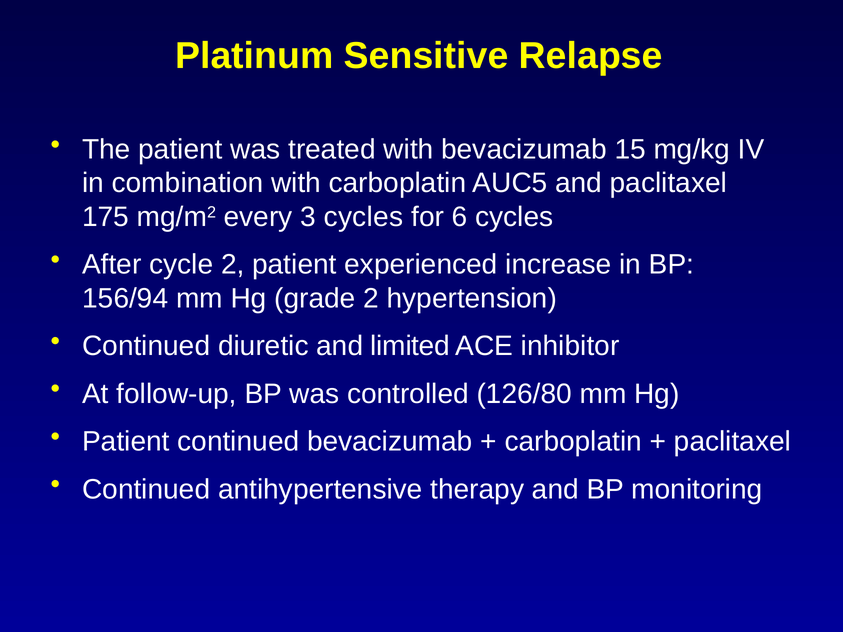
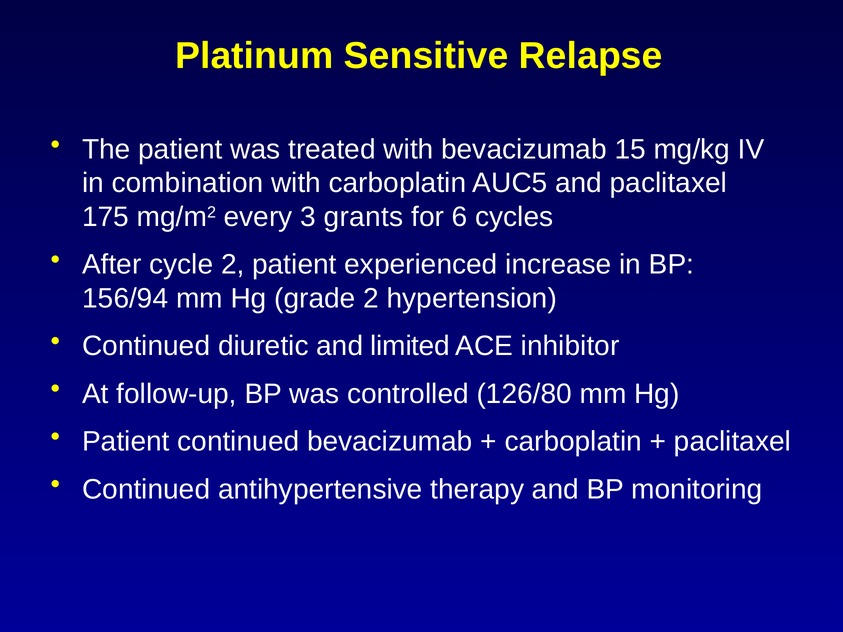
3 cycles: cycles -> grants
